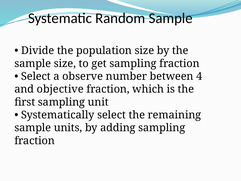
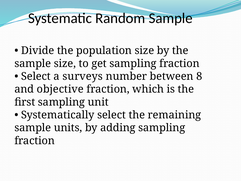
observe: observe -> surveys
4: 4 -> 8
